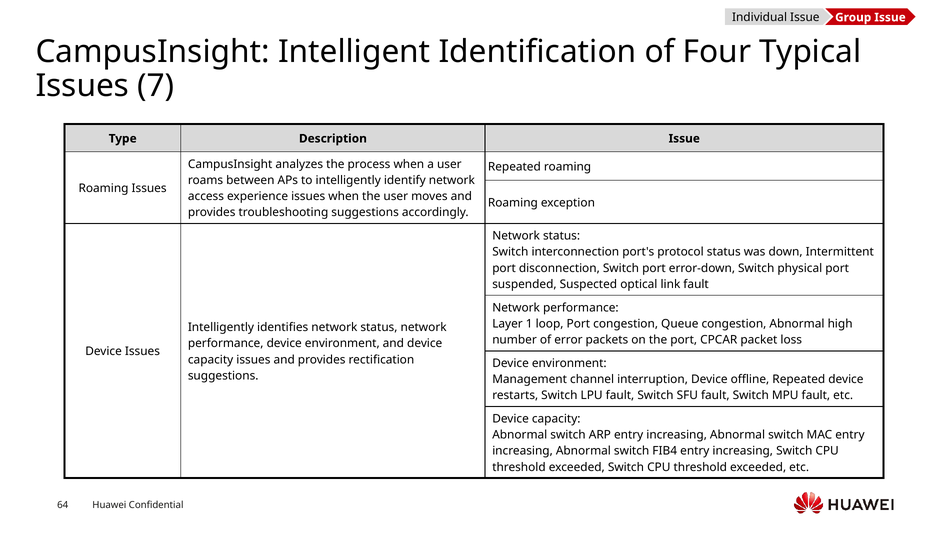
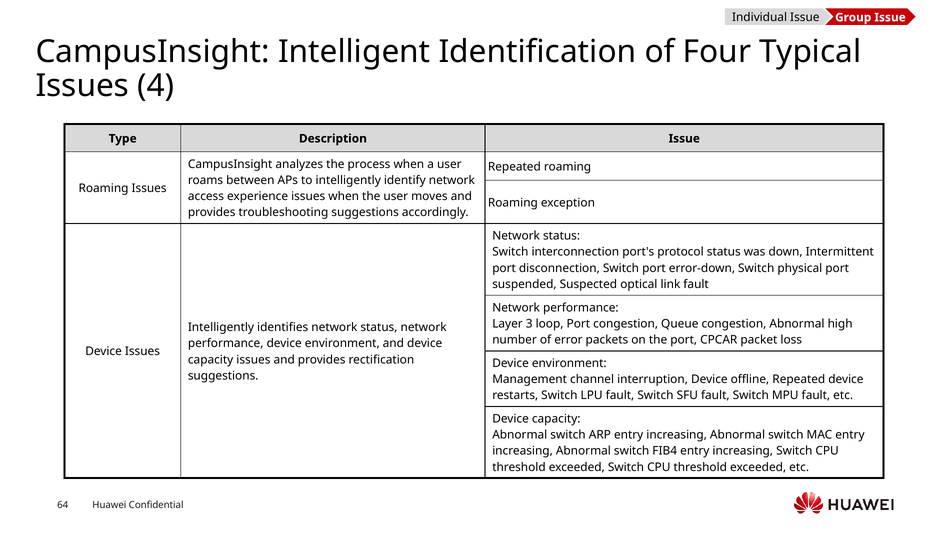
7: 7 -> 4
1: 1 -> 3
